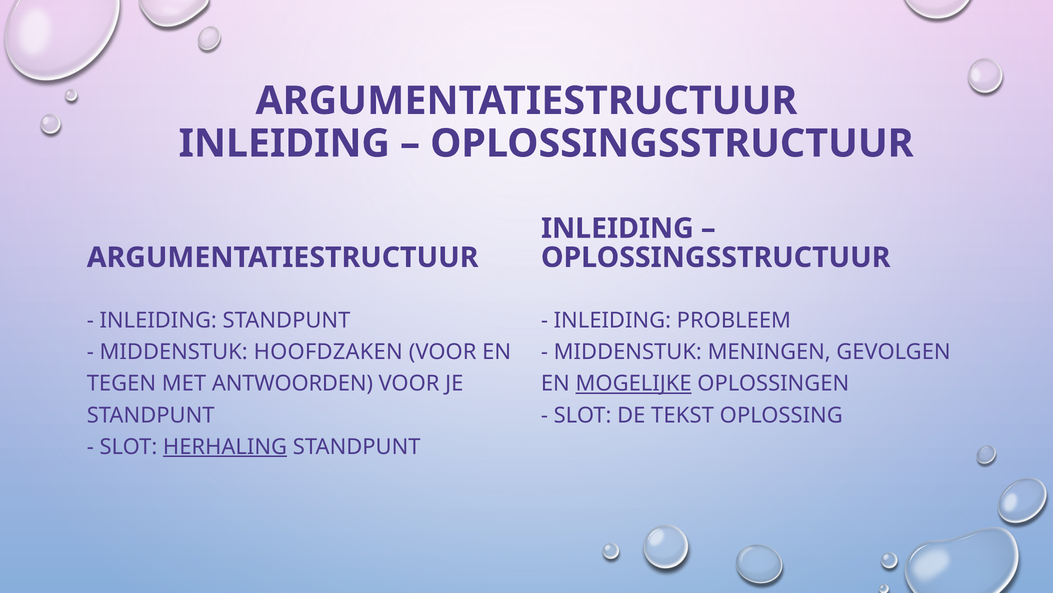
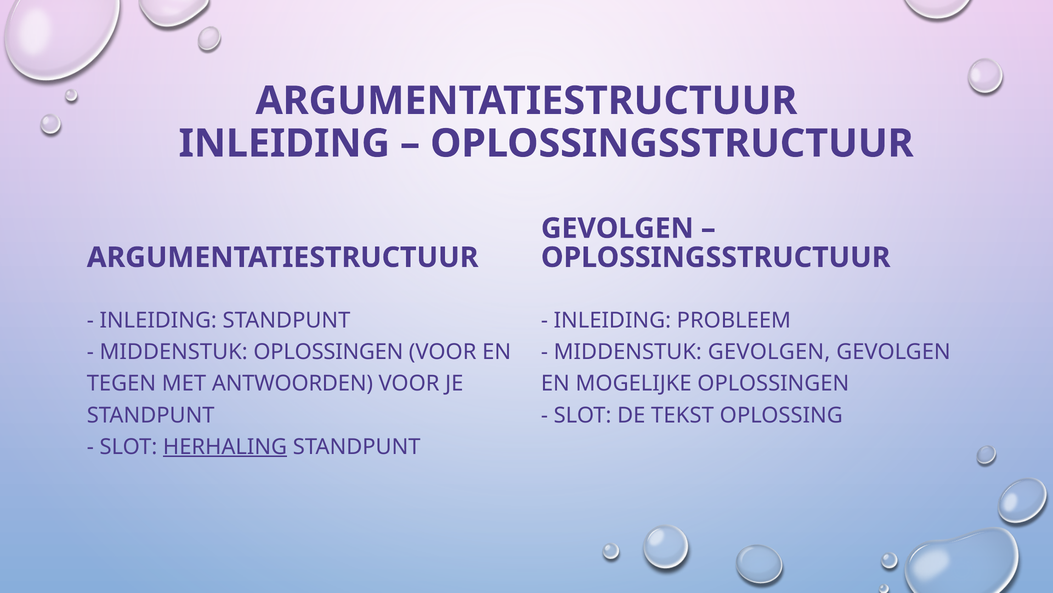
INLEIDING at (617, 228): INLEIDING -> GEVOLGEN
MIDDENSTUK HOOFDZAKEN: HOOFDZAKEN -> OPLOSSINGEN
MIDDENSTUK MENINGEN: MENINGEN -> GEVOLGEN
MOGELIJKE underline: present -> none
